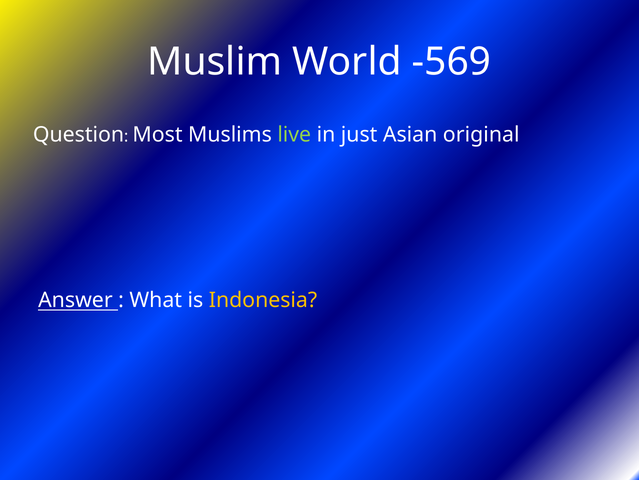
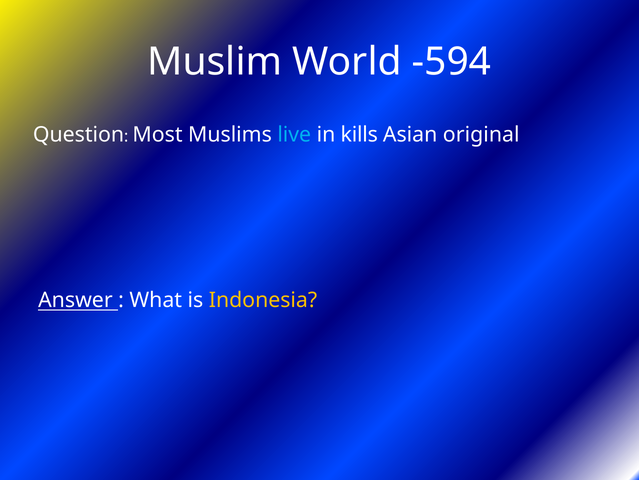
-569: -569 -> -594
live colour: light green -> light blue
just: just -> kills
